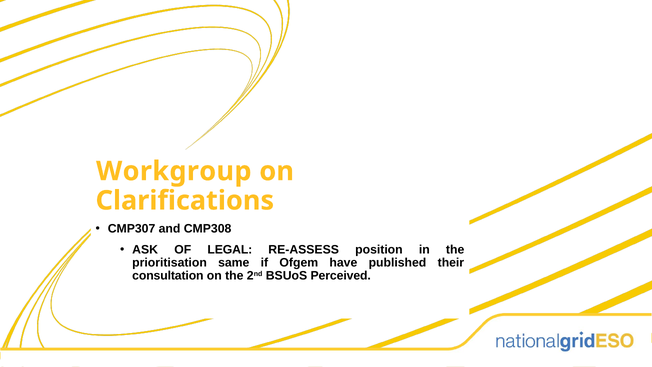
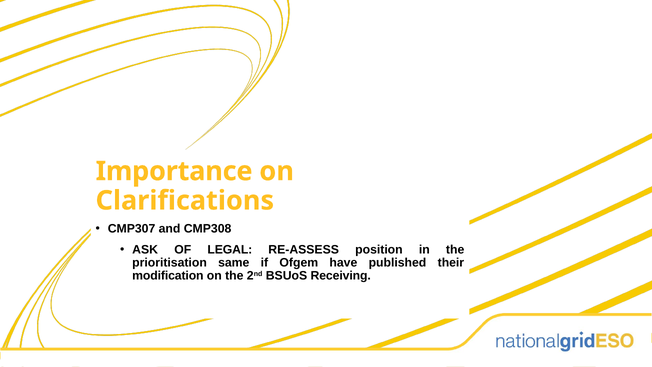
Workgroup: Workgroup -> Importance
consultation: consultation -> modification
Perceived: Perceived -> Receiving
